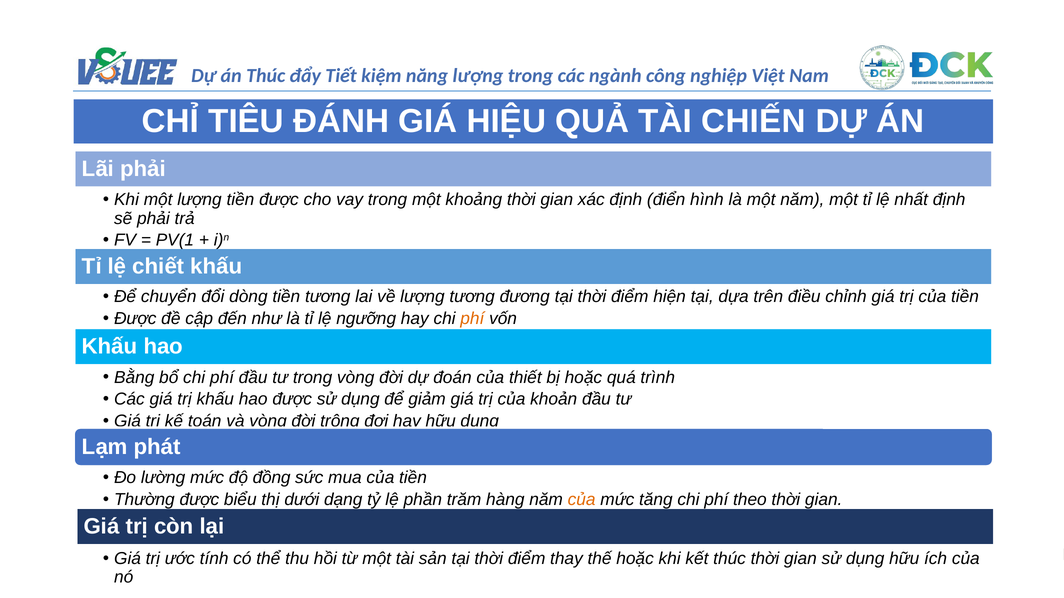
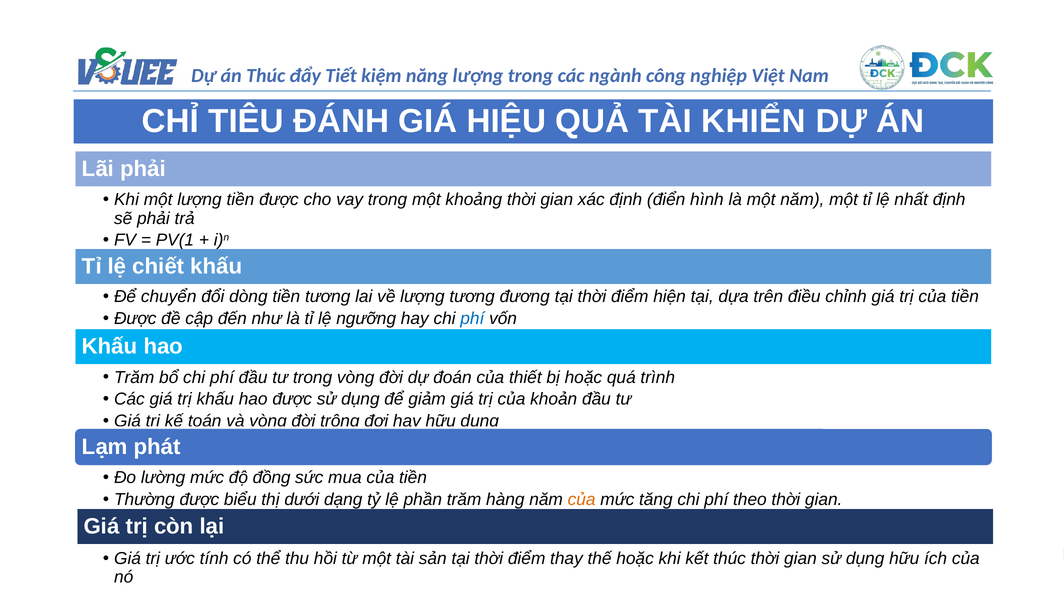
CHIẾN: CHIẾN -> KHIỂN
phí at (472, 319) colour: orange -> blue
Bằng at (134, 378): Bằng -> Trăm
